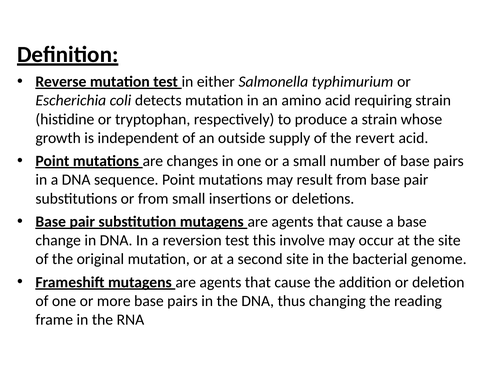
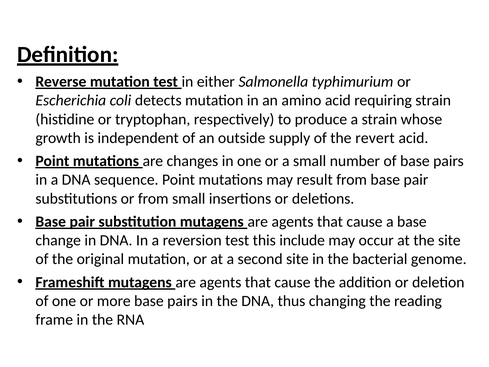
involve: involve -> include
